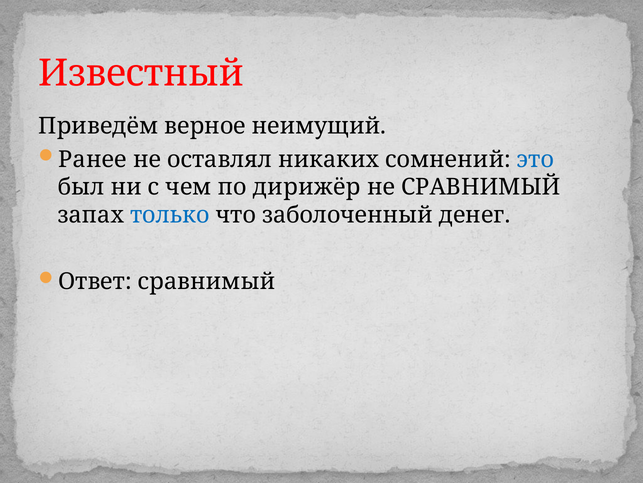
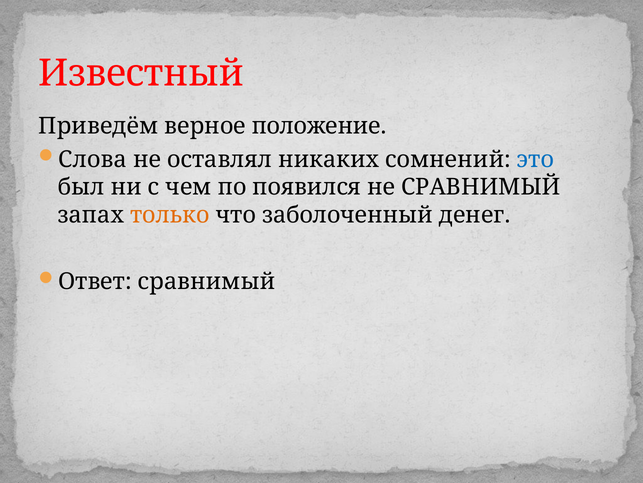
неимущий: неимущий -> положение
Ранее: Ранее -> Слова
дирижёр: дирижёр -> появился
только colour: blue -> orange
